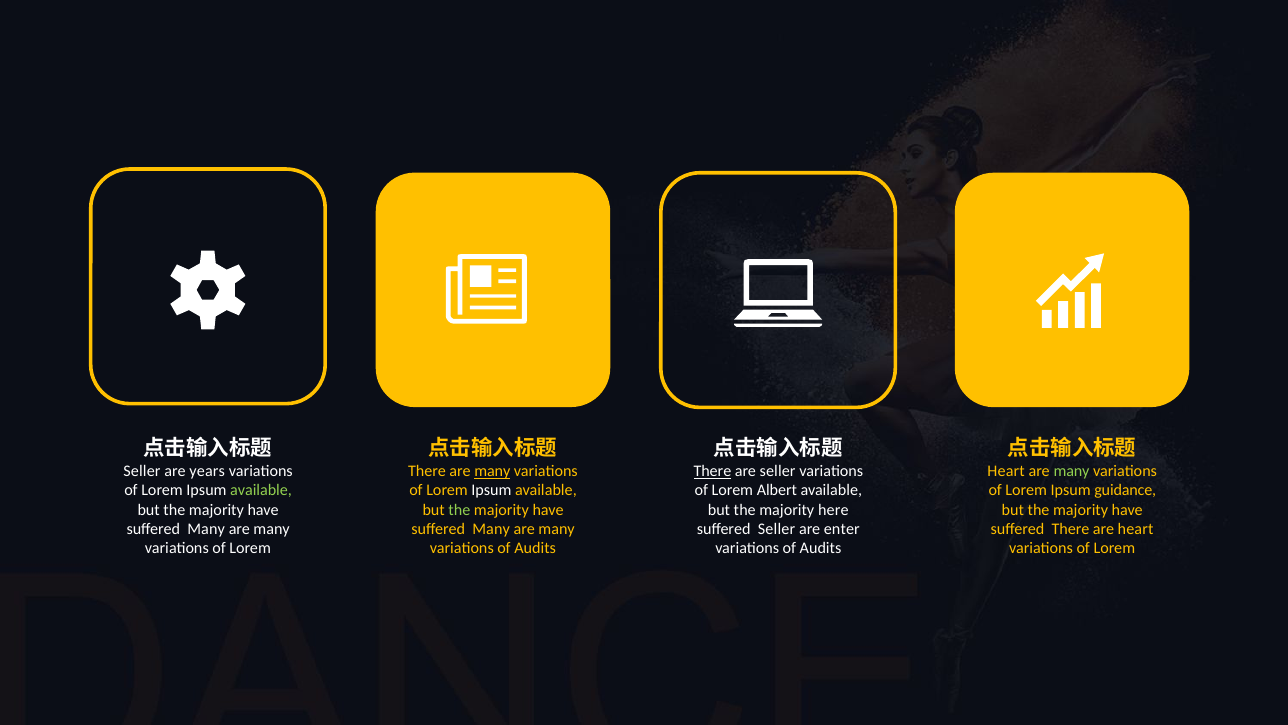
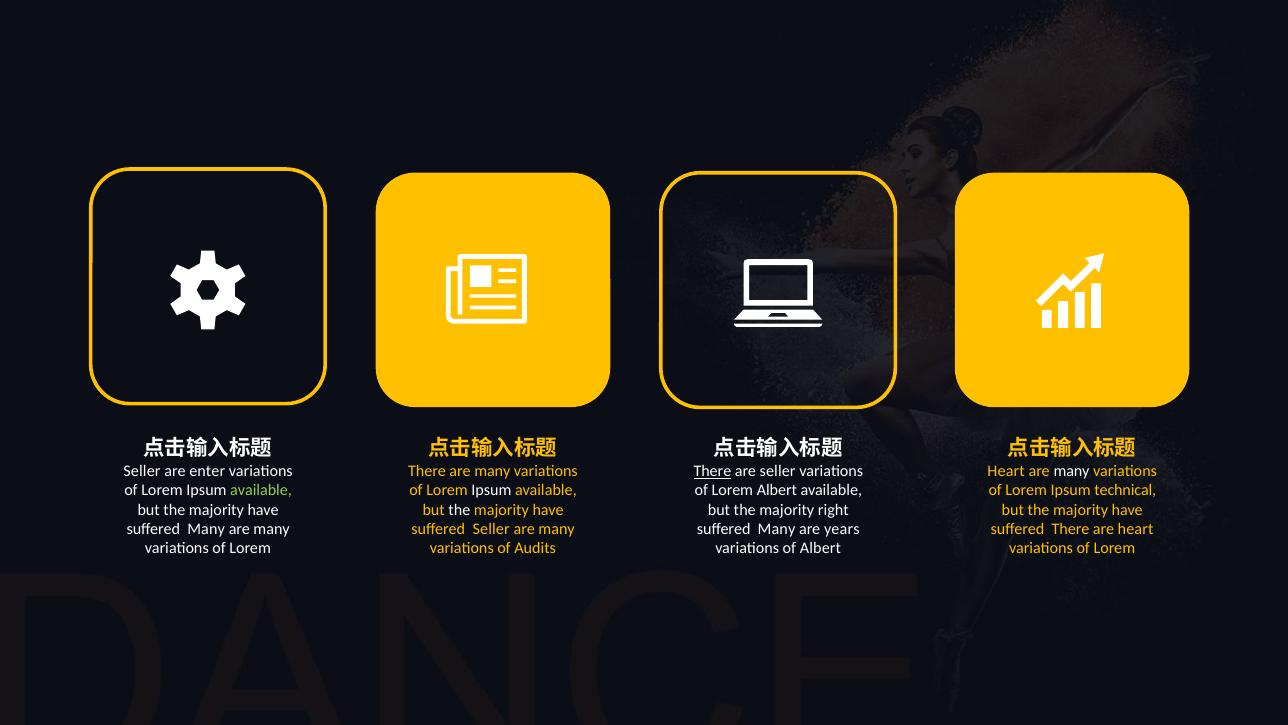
years: years -> enter
many at (492, 471) underline: present -> none
many at (1072, 471) colour: light green -> white
guidance: guidance -> technical
the at (459, 510) colour: light green -> white
here: here -> right
Many at (491, 529): Many -> Seller
Seller at (777, 529): Seller -> Many
enter: enter -> years
Audits at (821, 548): Audits -> Albert
